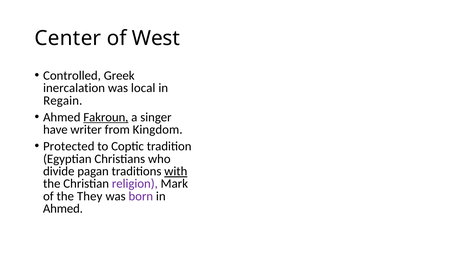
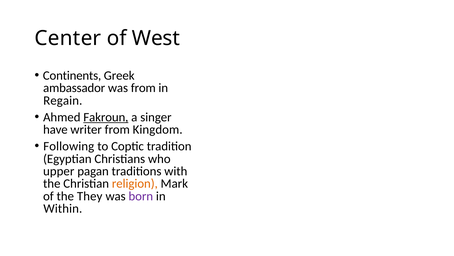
Controlled: Controlled -> Continents
inercalation: inercalation -> ambassador
was local: local -> from
Protected: Protected -> Following
divide: divide -> upper
with underline: present -> none
religion colour: purple -> orange
Ahmed at (63, 208): Ahmed -> Within
